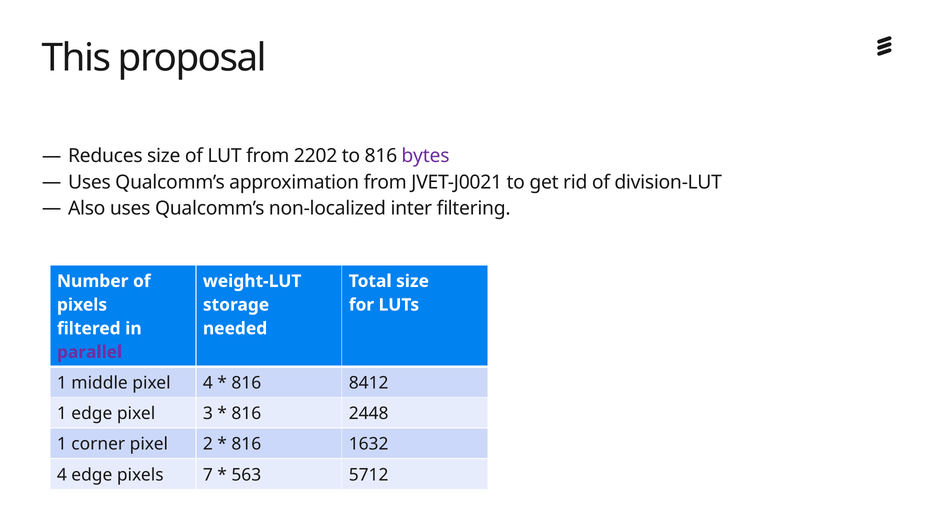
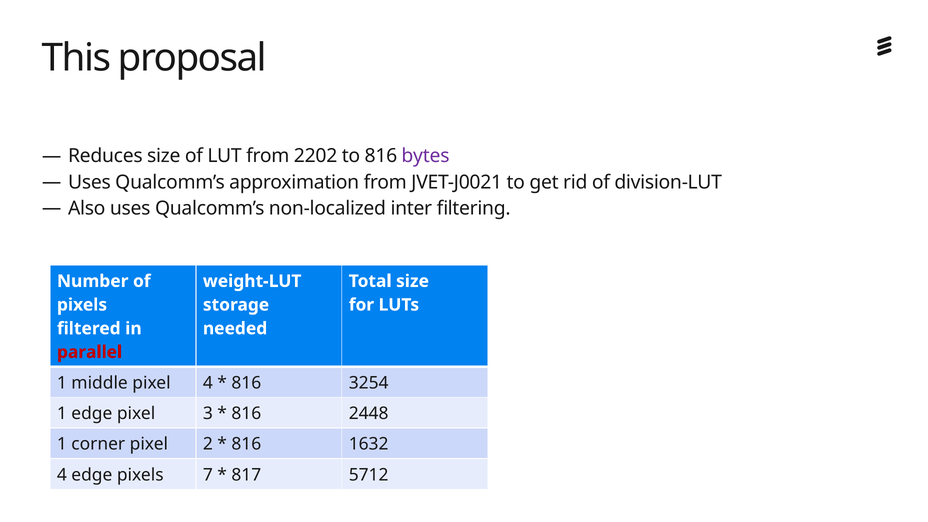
parallel colour: purple -> red
8412: 8412 -> 3254
563: 563 -> 817
